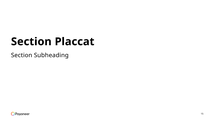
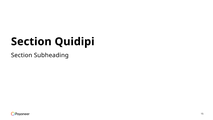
Placcat: Placcat -> Quidipi
